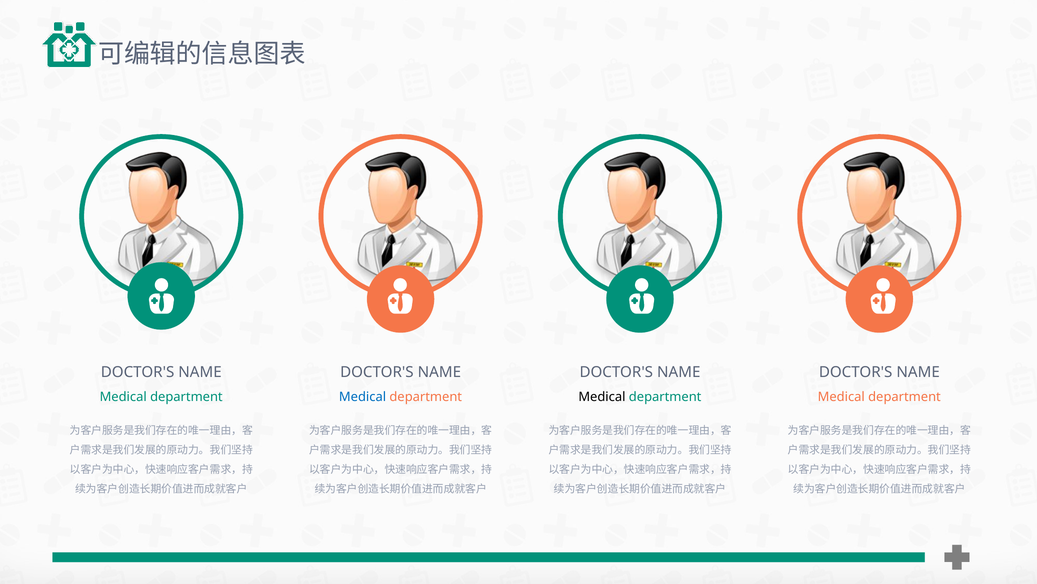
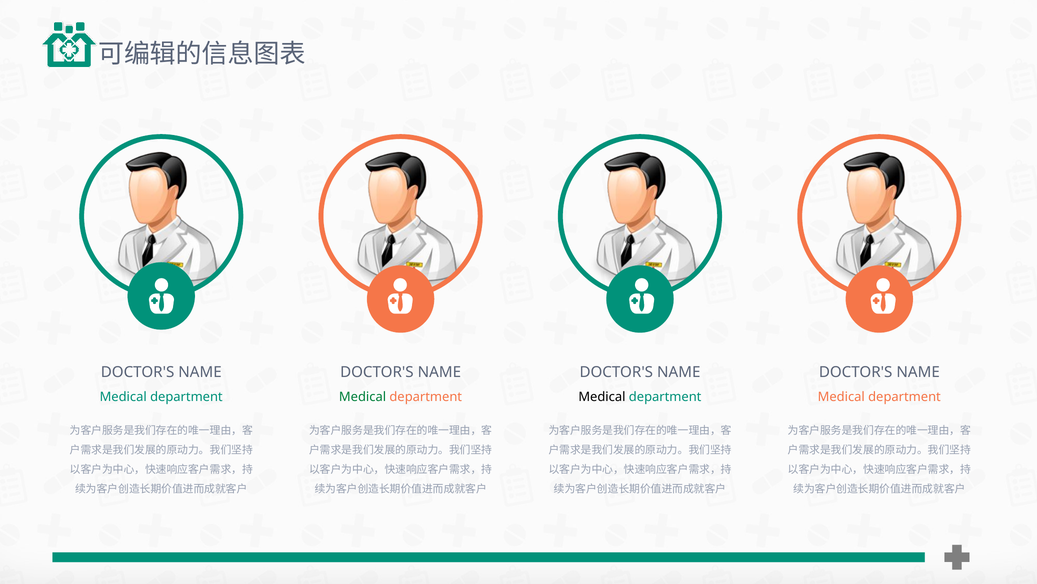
Medical at (363, 396) colour: blue -> green
